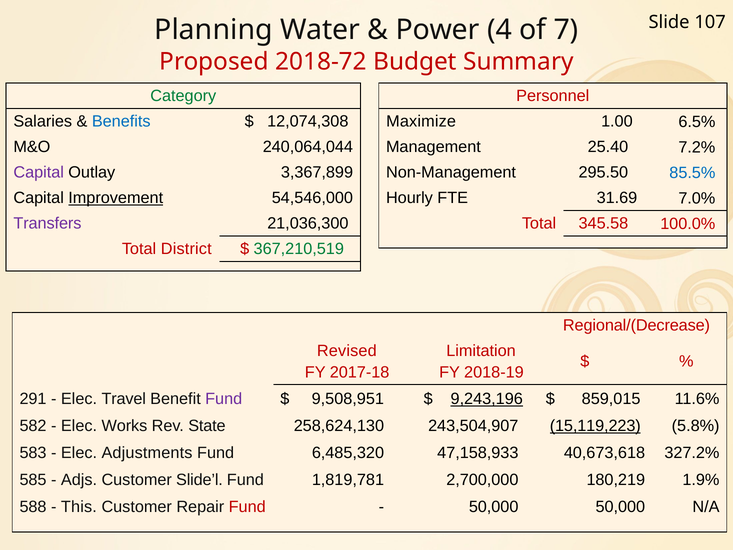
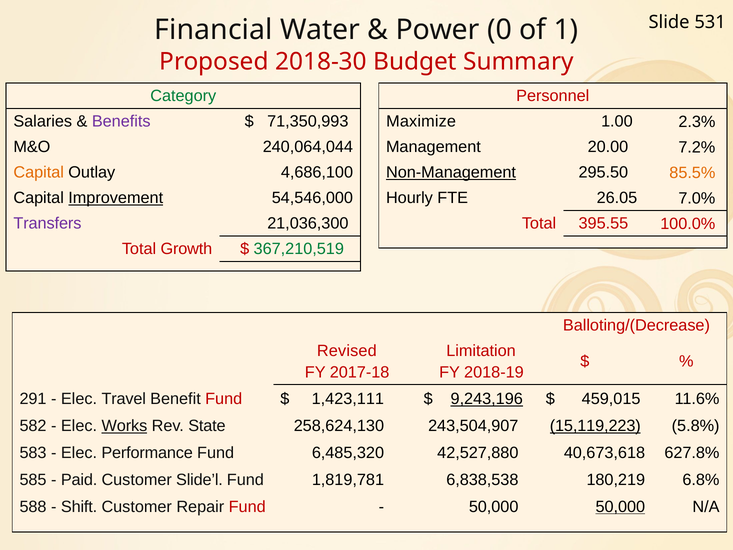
107: 107 -> 531
Planning: Planning -> Financial
4: 4 -> 0
7: 7 -> 1
2018-72: 2018-72 -> 2018-30
Benefits colour: blue -> purple
12,074,308: 12,074,308 -> 71,350,993
6.5%: 6.5% -> 2.3%
25.40: 25.40 -> 20.00
Capital at (39, 172) colour: purple -> orange
3,367,899: 3,367,899 -> 4,686,100
Non-Management underline: none -> present
85.5% colour: blue -> orange
31.69: 31.69 -> 26.05
345.58: 345.58 -> 395.55
District: District -> Growth
Regional/(Decrease: Regional/(Decrease -> Balloting/(Decrease
Fund at (224, 399) colour: purple -> red
9,508,951: 9,508,951 -> 1,423,111
859,015: 859,015 -> 459,015
Works underline: none -> present
Adjustments: Adjustments -> Performance
47,158,933: 47,158,933 -> 42,527,880
327.2%: 327.2% -> 627.8%
Adjs: Adjs -> Paid
2,700,000: 2,700,000 -> 6,838,538
1.9%: 1.9% -> 6.8%
This: This -> Shift
50,000 at (620, 507) underline: none -> present
